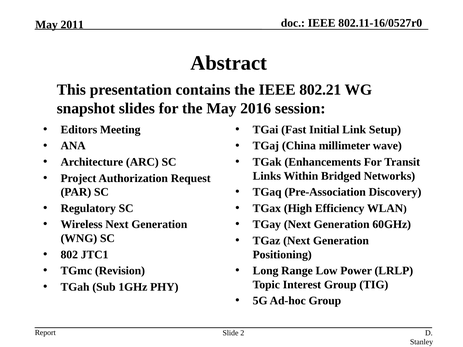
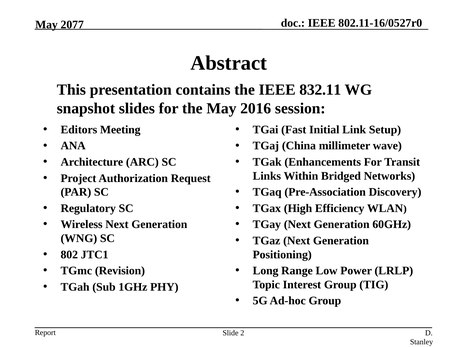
2011: 2011 -> 2077
802.21: 802.21 -> 832.11
